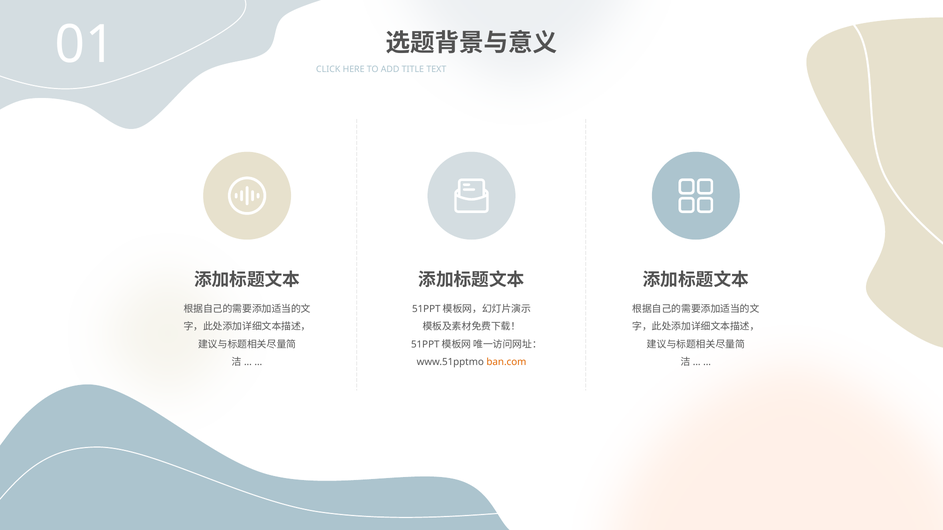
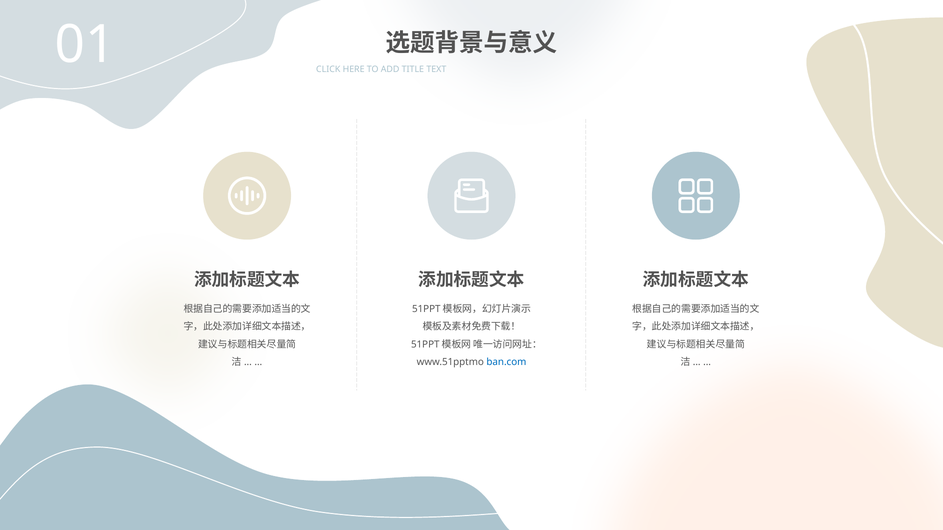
ban.com colour: orange -> blue
